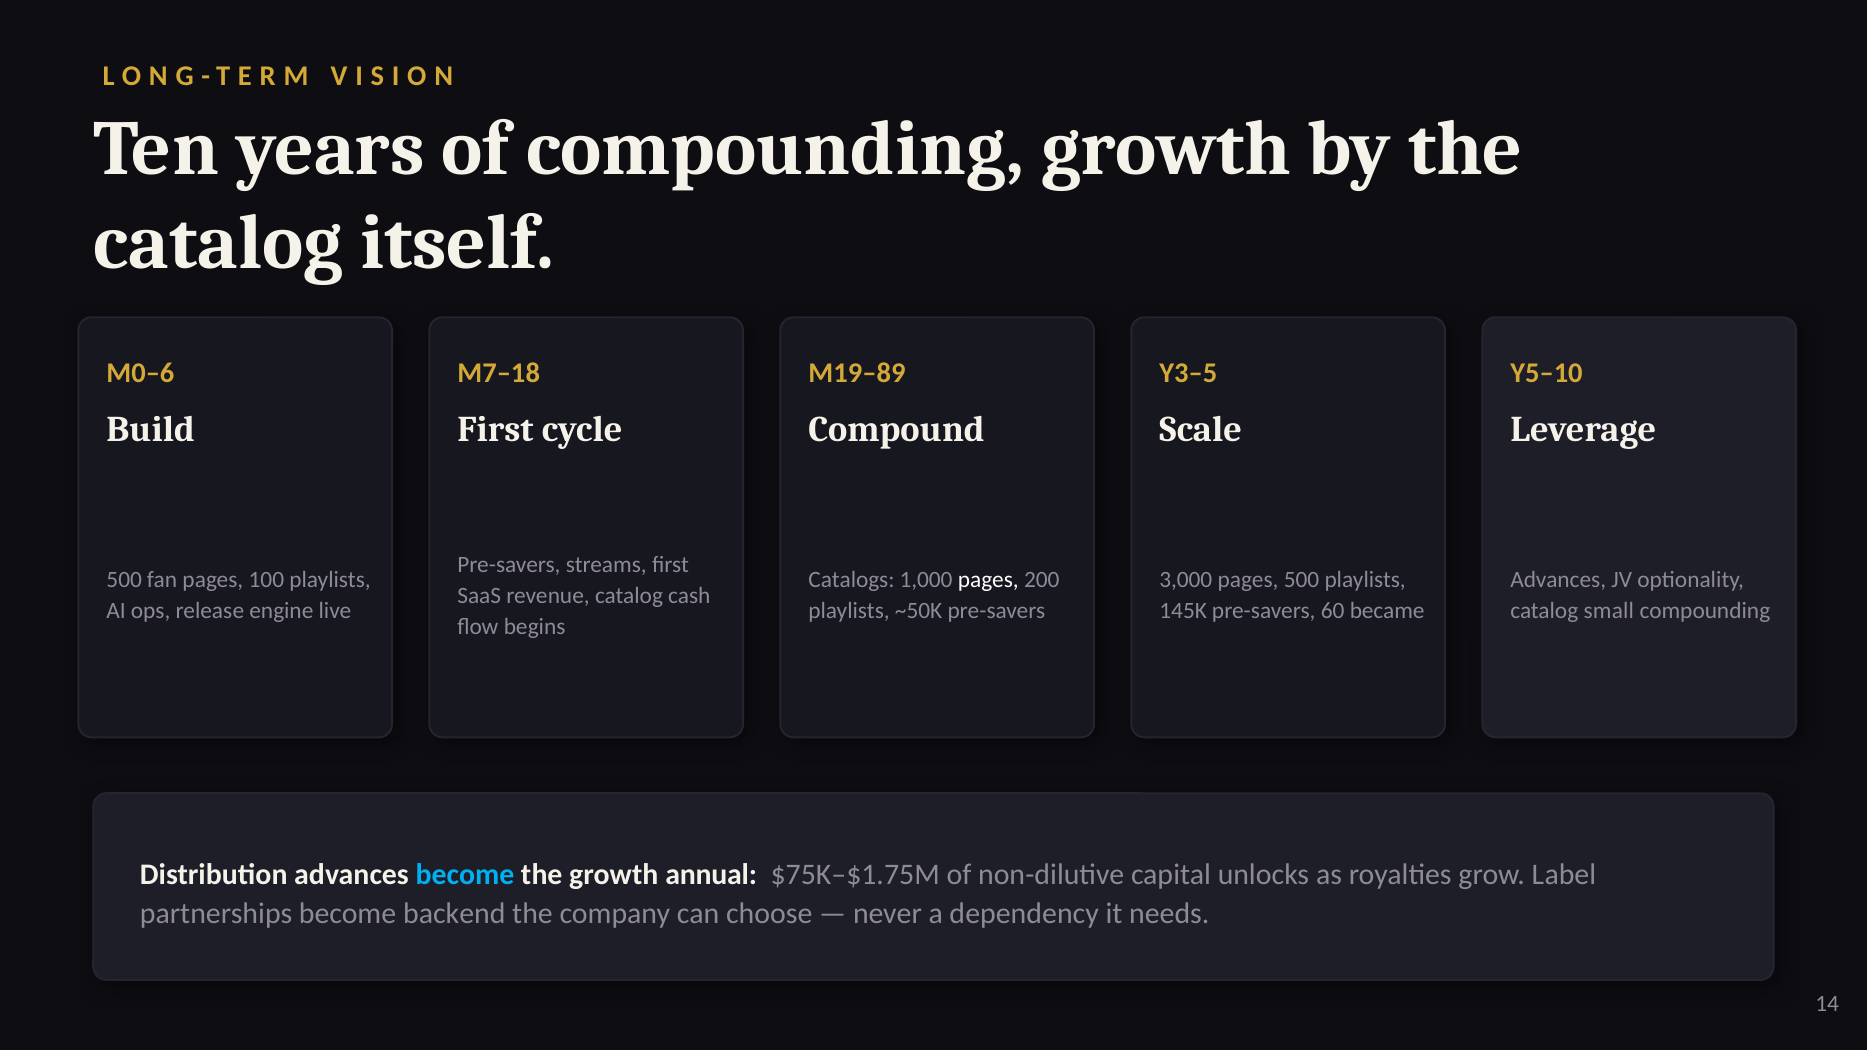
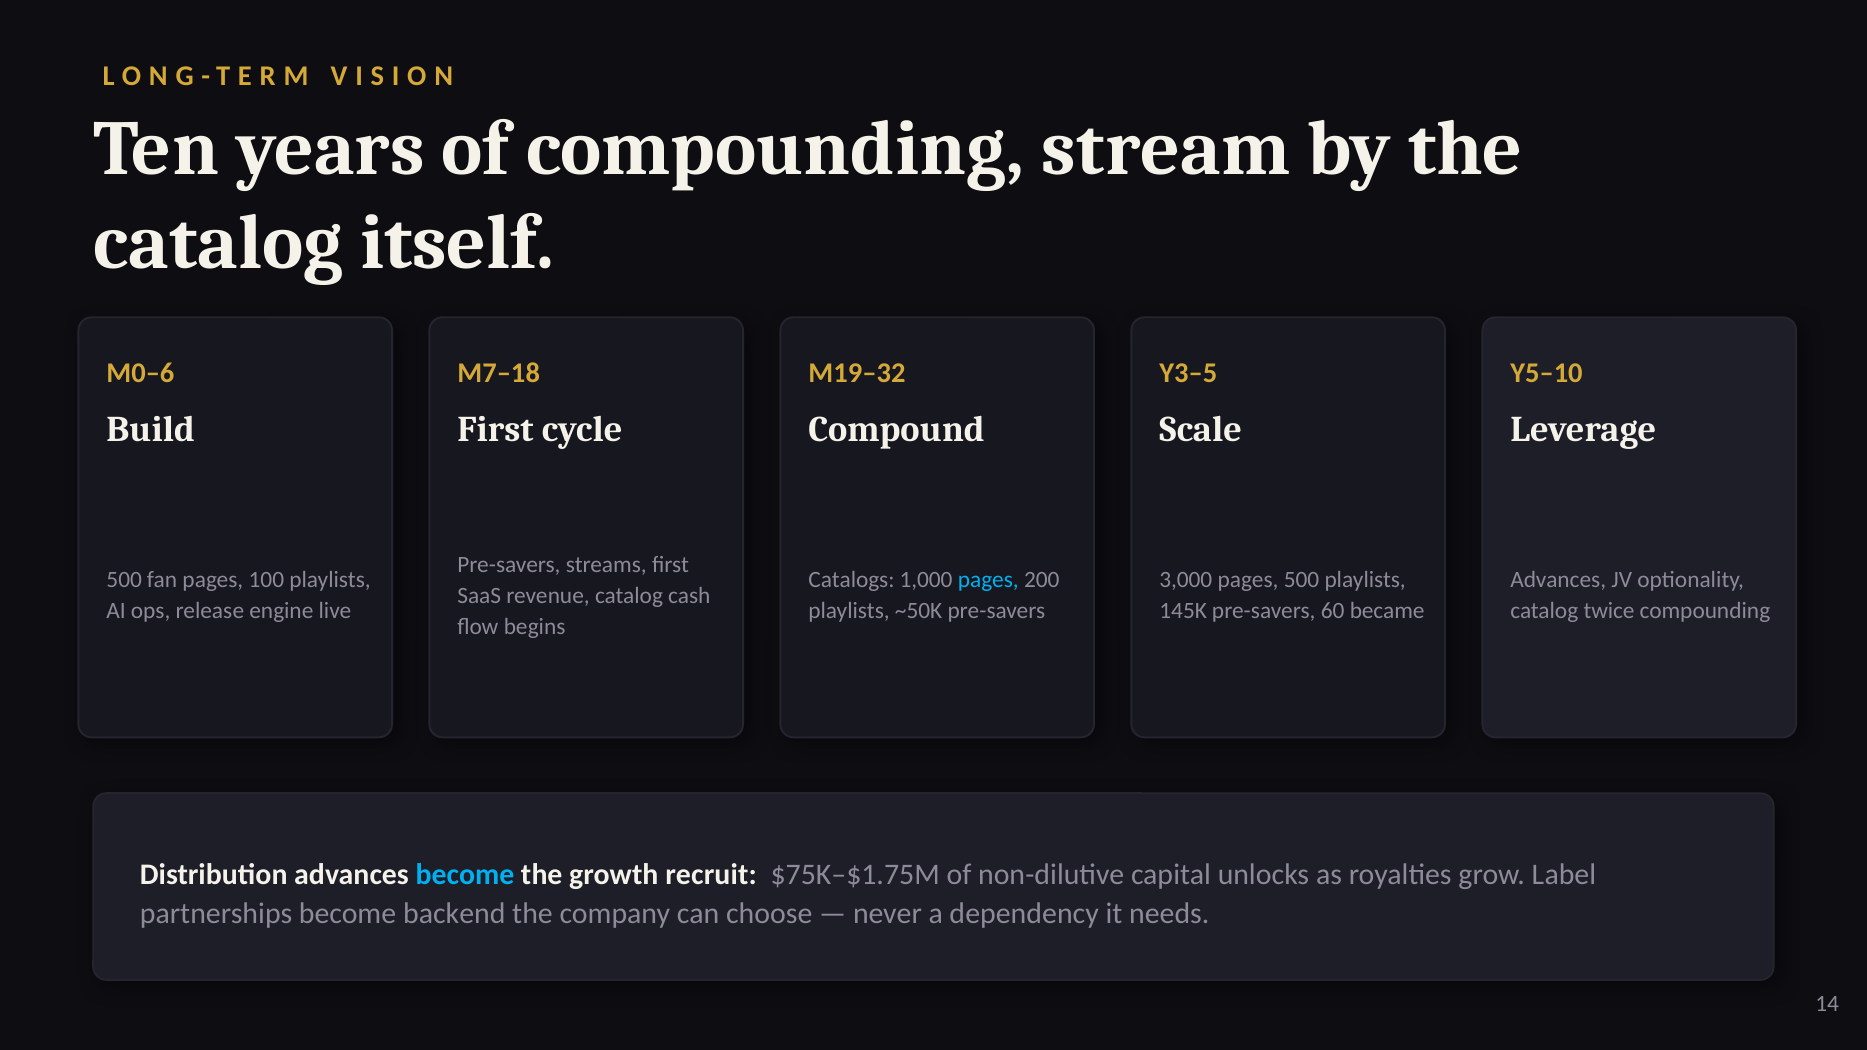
compounding growth: growth -> stream
M19–89: M19–89 -> M19–32
pages at (988, 580) colour: white -> light blue
small: small -> twice
annual: annual -> recruit
